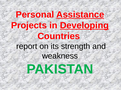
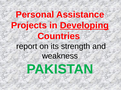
Assistance underline: present -> none
